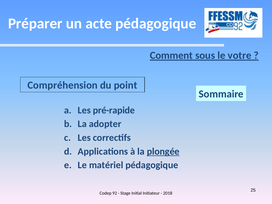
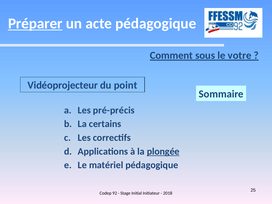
Préparer underline: none -> present
Compréhension: Compréhension -> Vidéoprojecteur
pré-rapide: pré-rapide -> pré-précis
adopter: adopter -> certains
